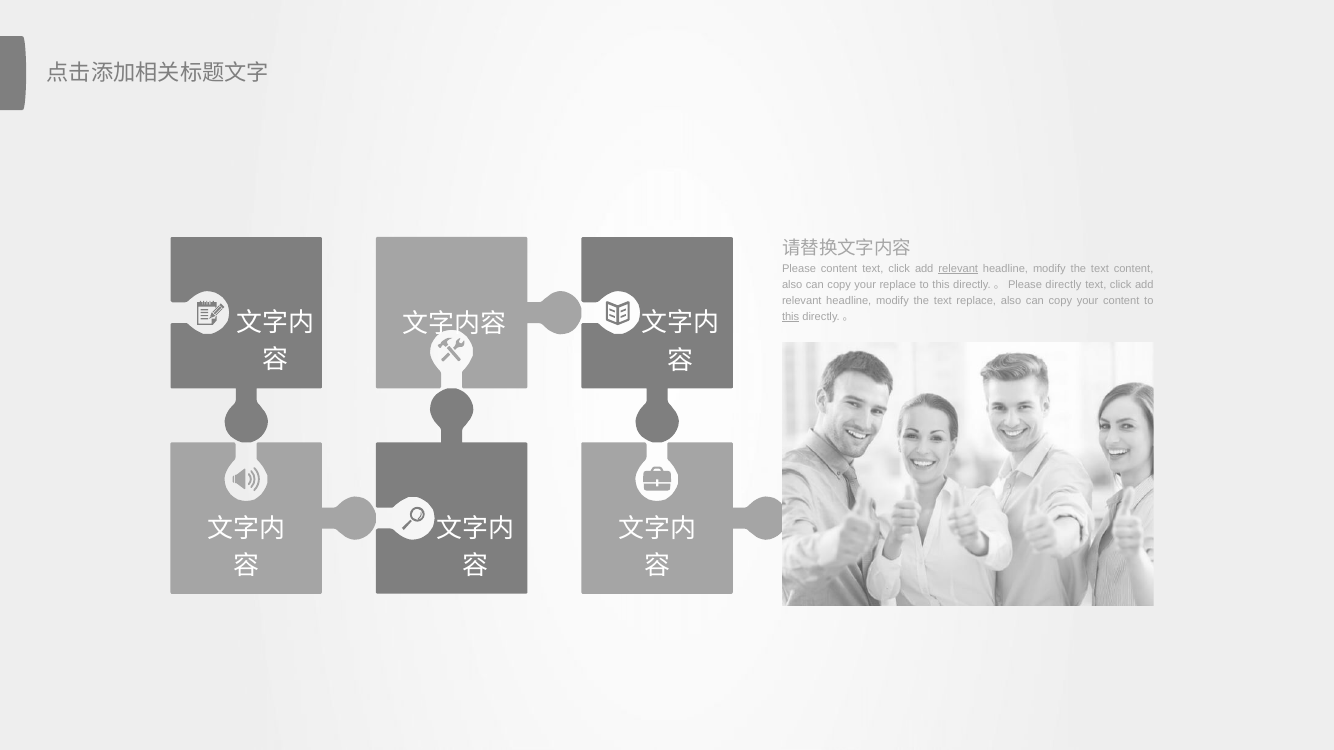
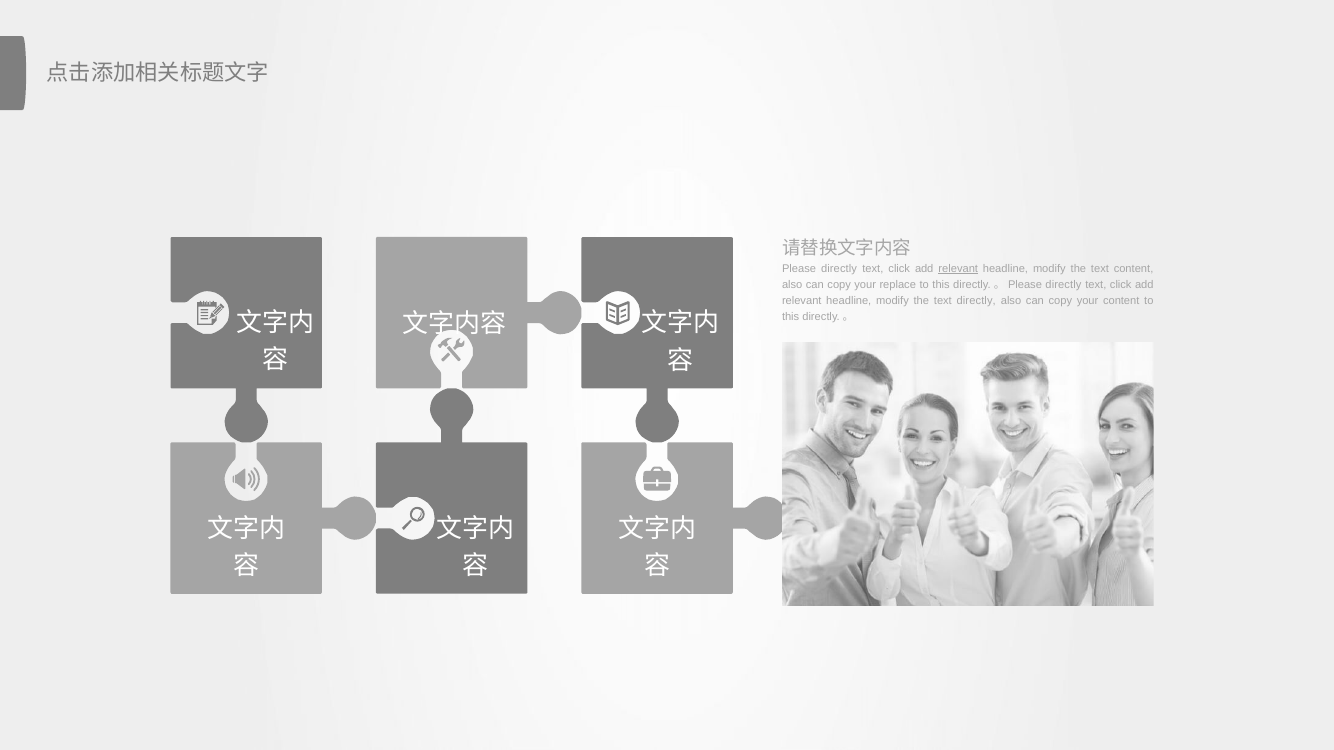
content at (839, 269): content -> directly
text replace: replace -> directly
this at (791, 317) underline: present -> none
